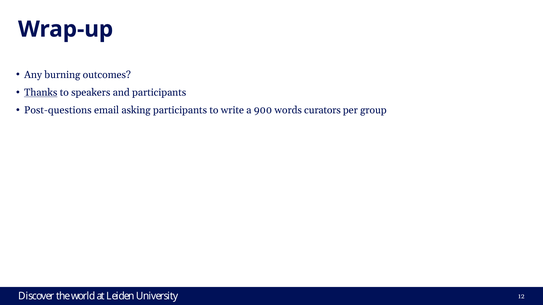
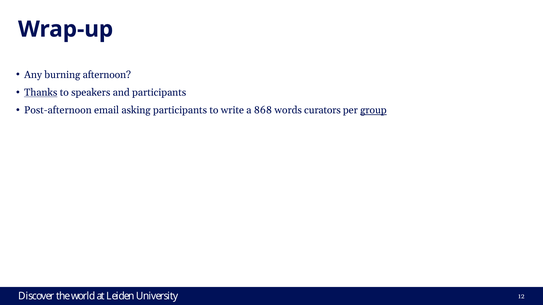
outcomes: outcomes -> afternoon
Post-questions: Post-questions -> Post-afternoon
900: 900 -> 868
group underline: none -> present
